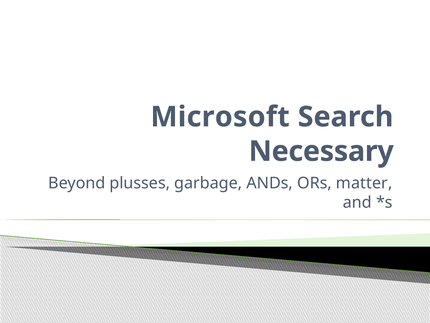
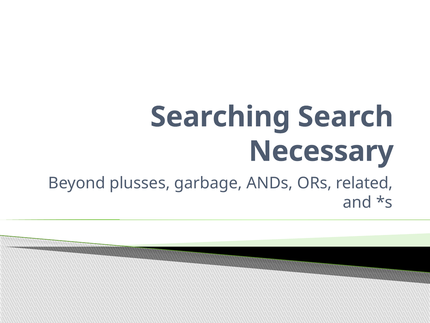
Microsoft: Microsoft -> Searching
matter: matter -> related
